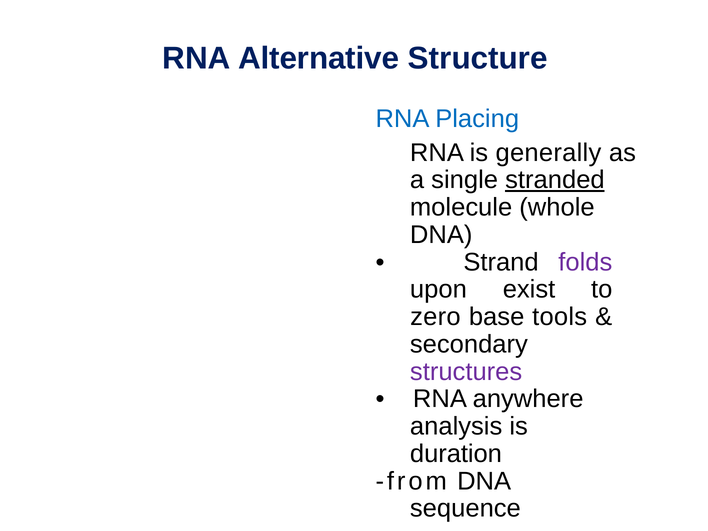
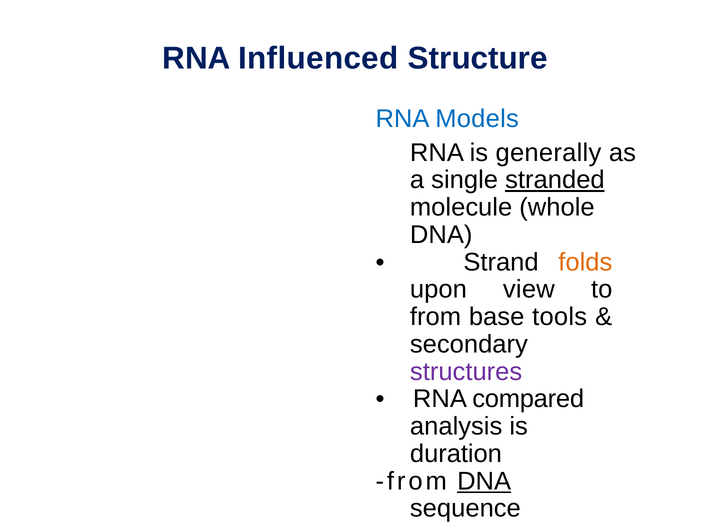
Alternative: Alternative -> Influenced
Placing: Placing -> Models
folds colour: purple -> orange
exist: exist -> view
zero at (435, 317): zero -> from
anywhere: anywhere -> compared
DNA at (484, 481) underline: none -> present
